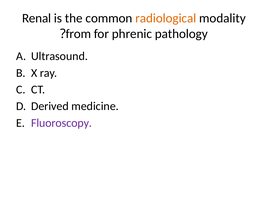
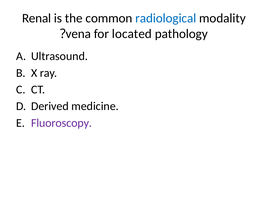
radiological colour: orange -> blue
from: from -> vena
phrenic: phrenic -> located
